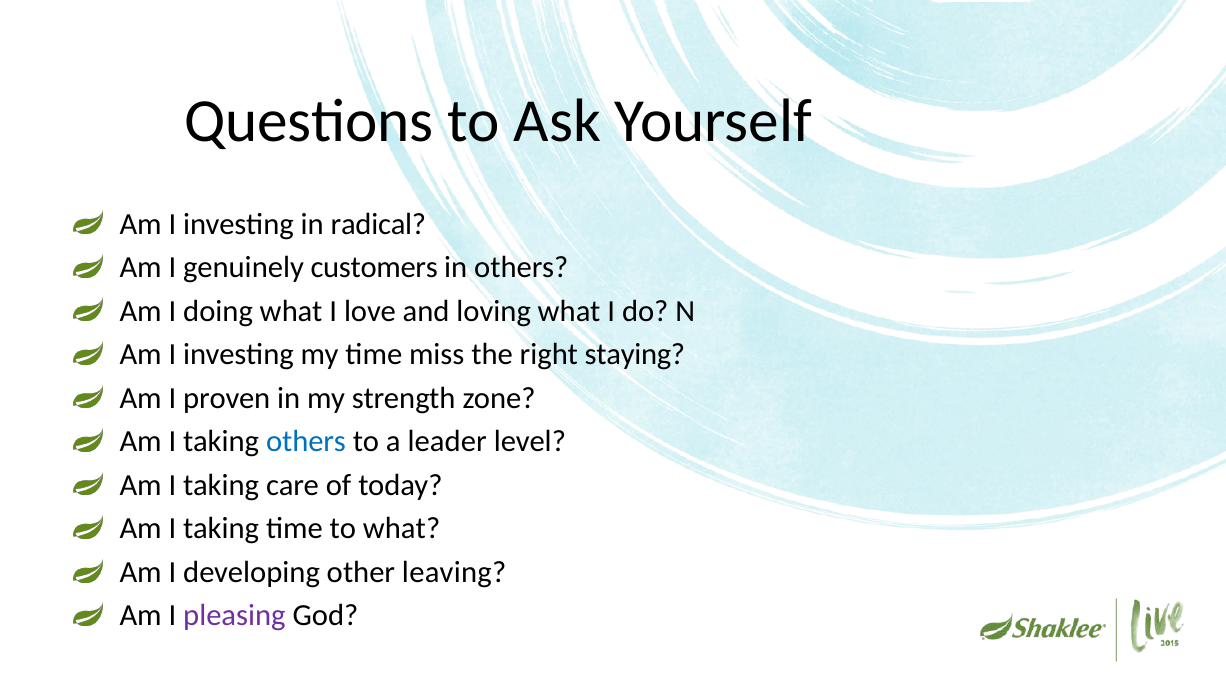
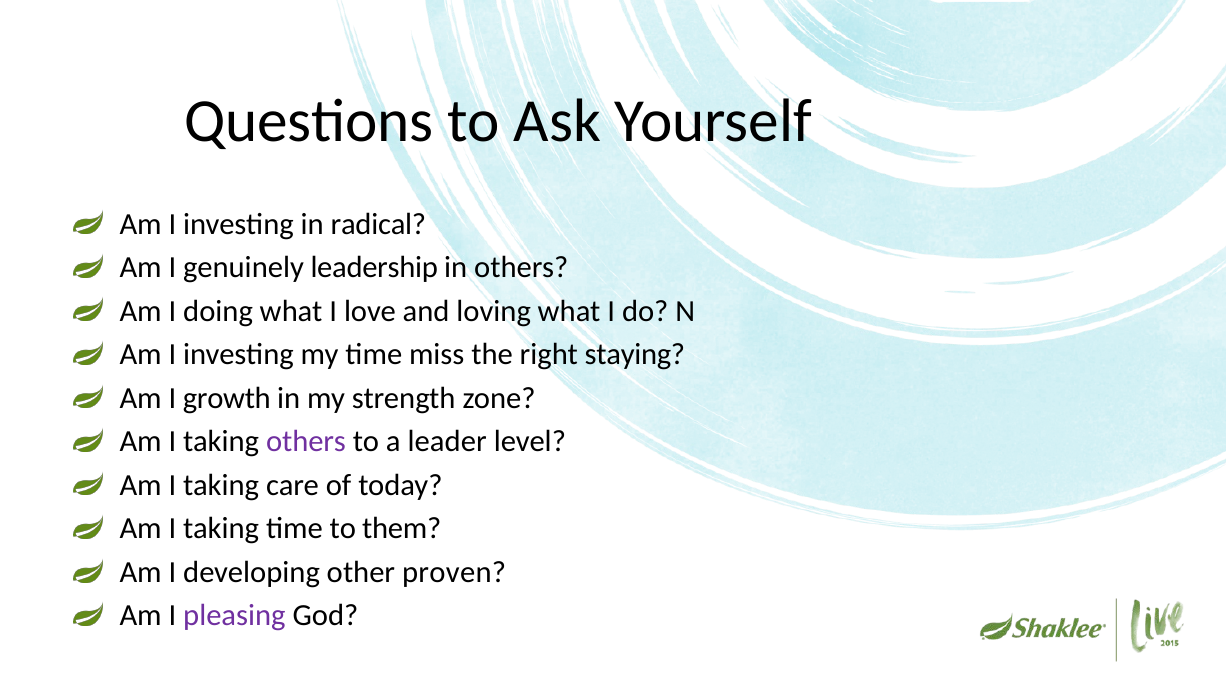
customers: customers -> leadership
proven: proven -> growth
others at (306, 442) colour: blue -> purple
to what: what -> them
leaving: leaving -> proven
